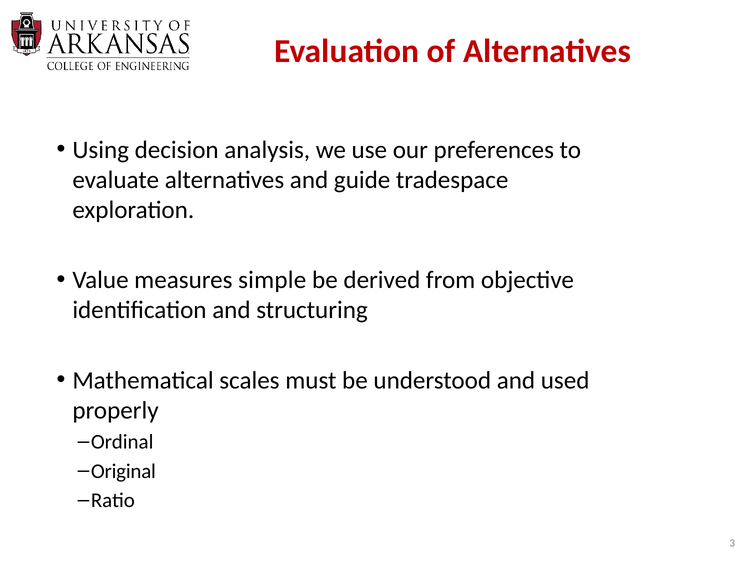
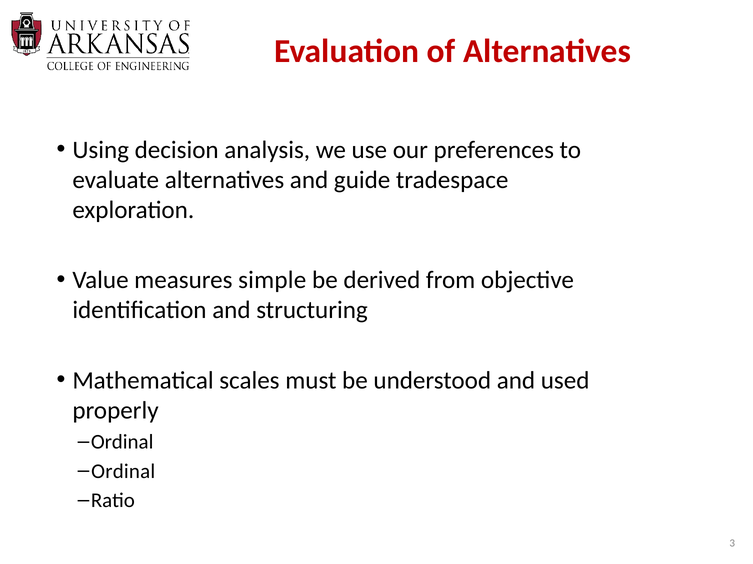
Original at (123, 472): Original -> Ordinal
